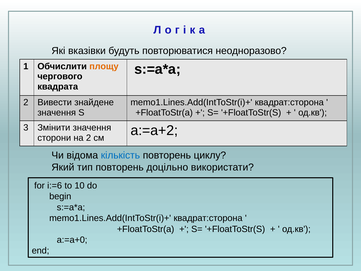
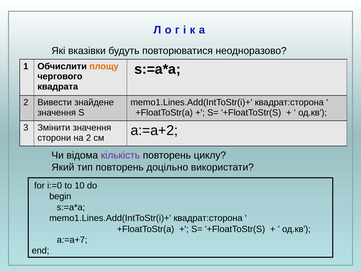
кількість colour: blue -> purple
i:=6: i:=6 -> i:=0
a:=a+0: a:=a+0 -> a:=a+7
